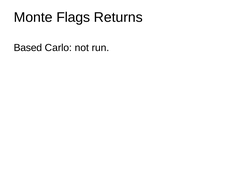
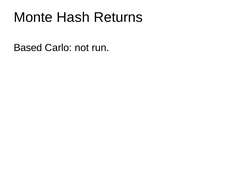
Flags: Flags -> Hash
